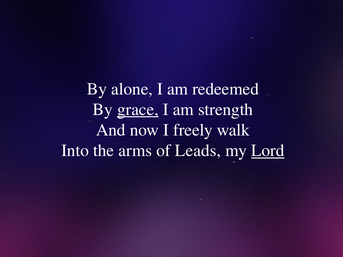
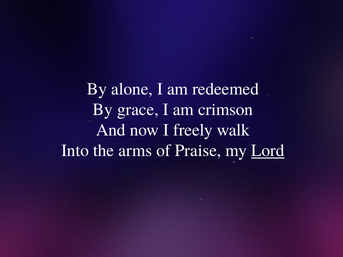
grace underline: present -> none
strength: strength -> crimson
Leads: Leads -> Praise
